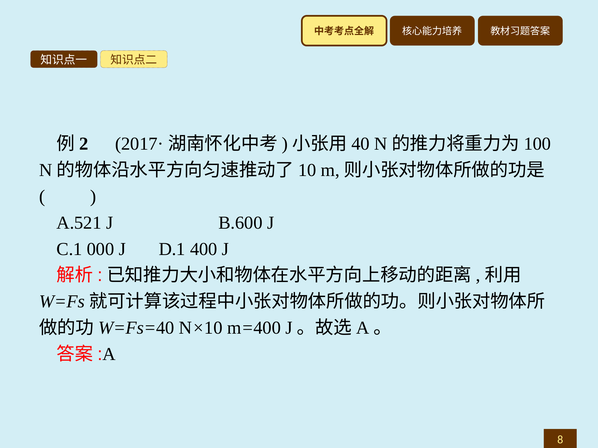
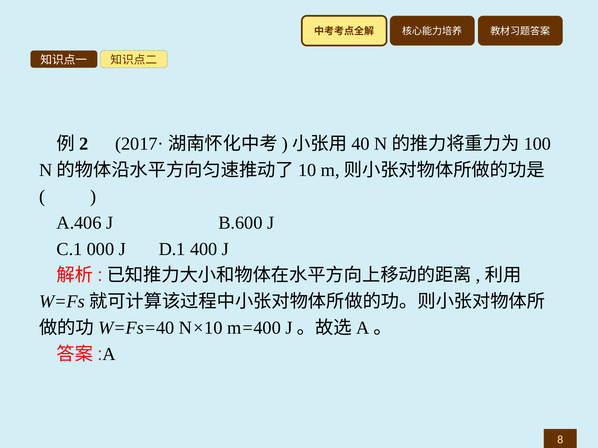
A.521: A.521 -> A.406
